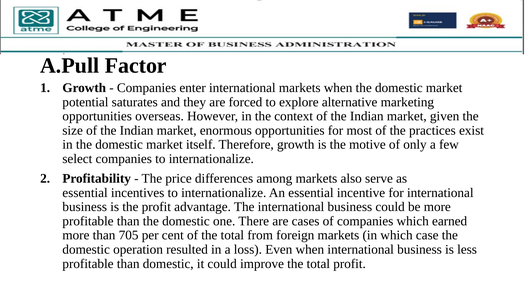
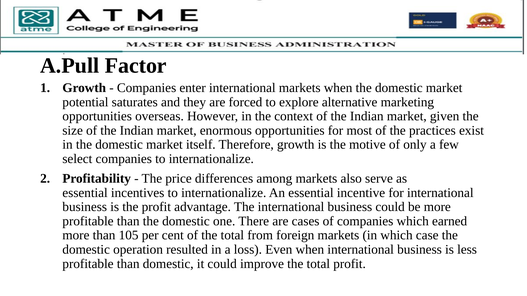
705: 705 -> 105
